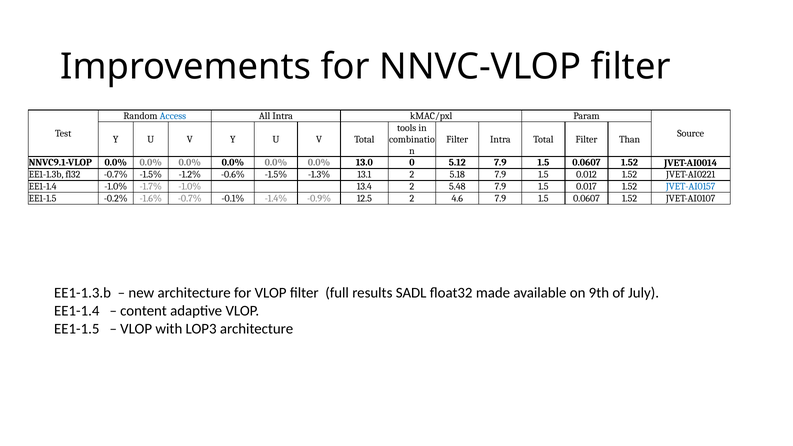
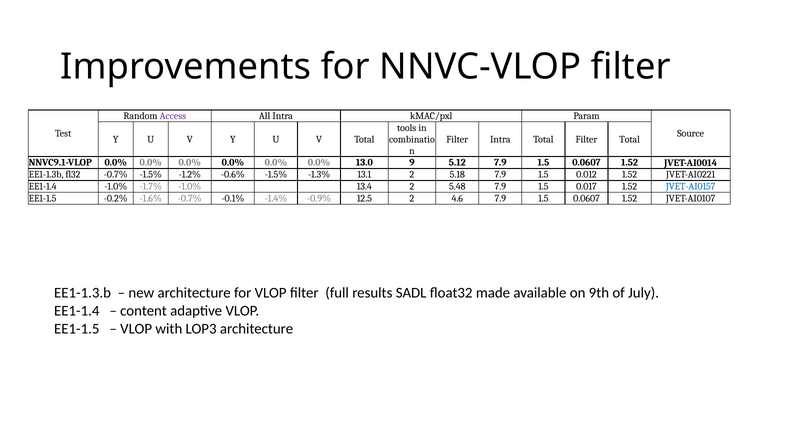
Access colour: blue -> purple
Filter Than: Than -> Total
0: 0 -> 9
